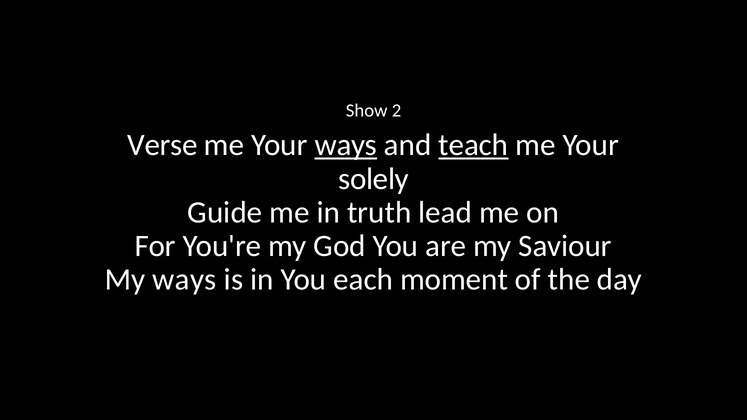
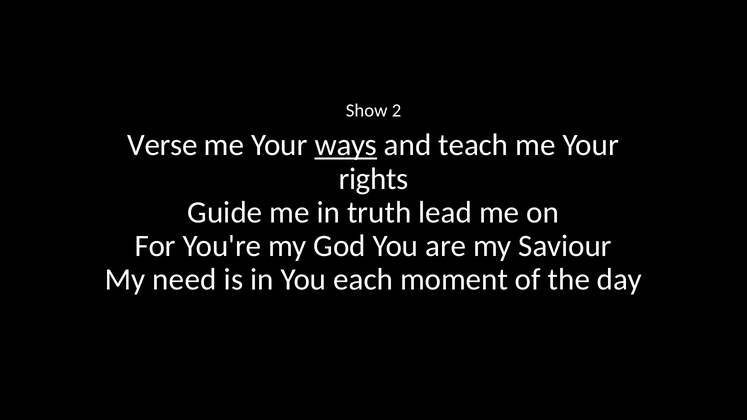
teach underline: present -> none
solely: solely -> rights
My ways: ways -> need
